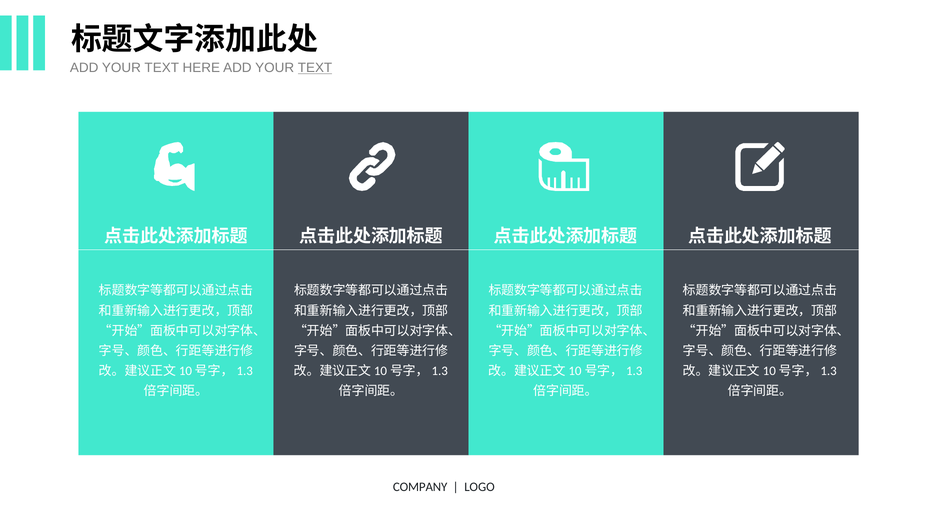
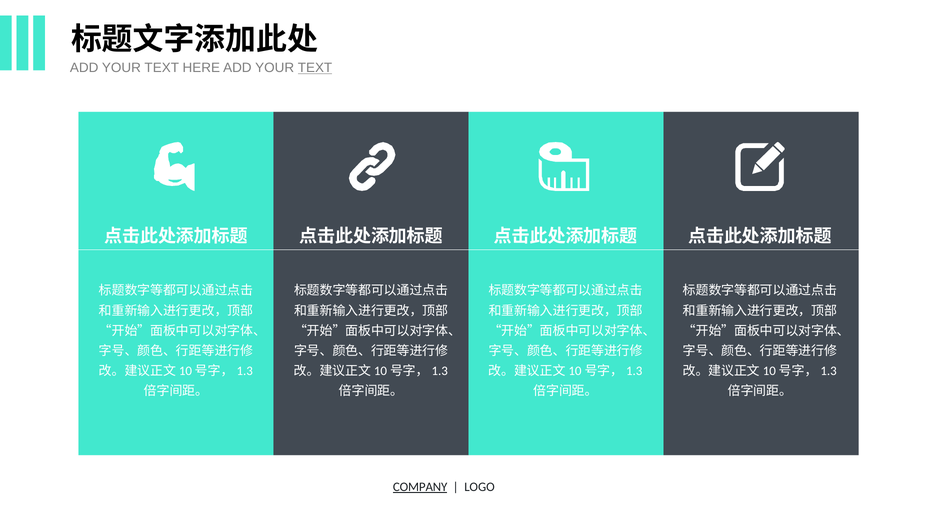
COMPANY underline: none -> present
